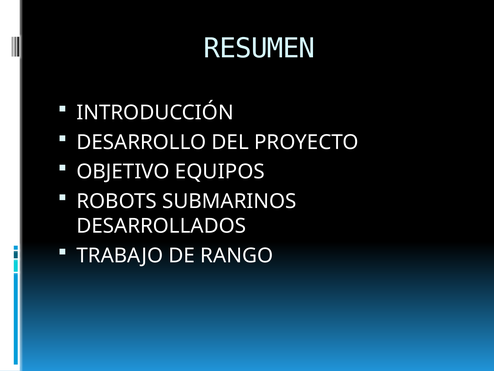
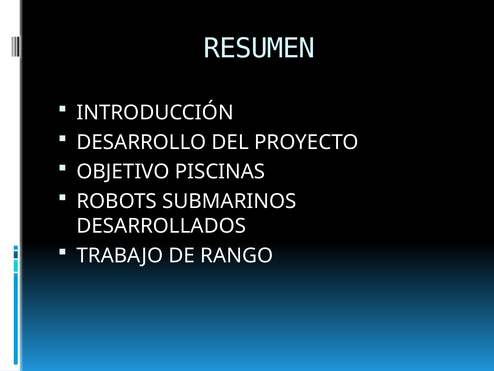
EQUIPOS: EQUIPOS -> PISCINAS
